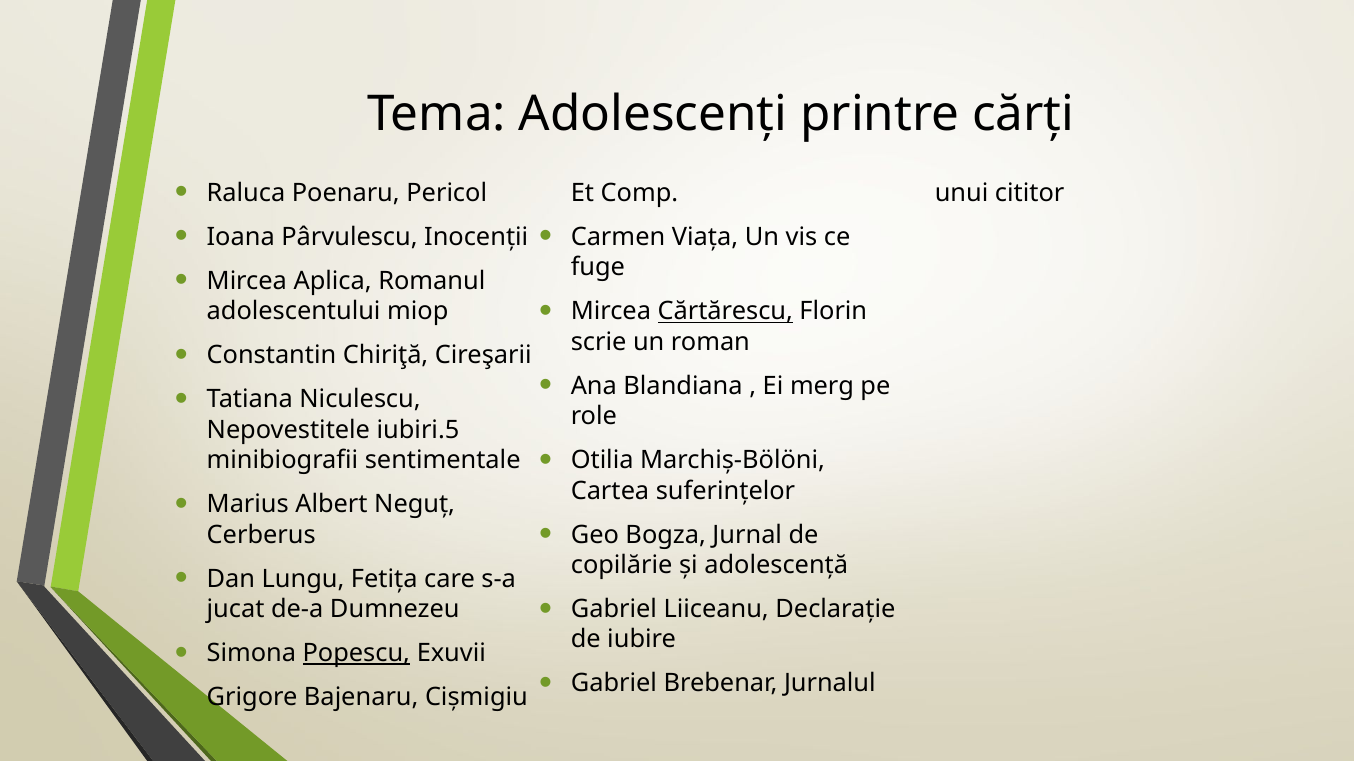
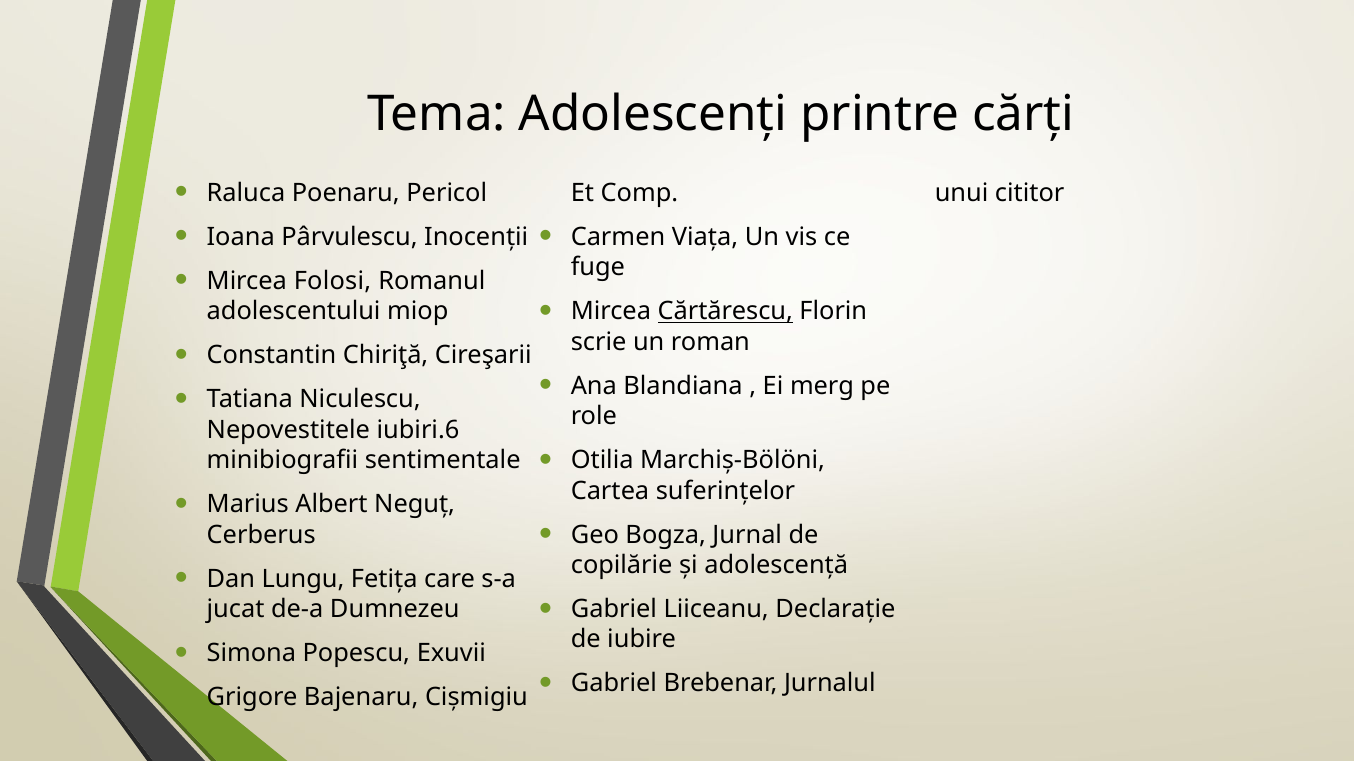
Aplica: Aplica -> Folosi
iubiri.5: iubiri.5 -> iubiri.6
Popescu underline: present -> none
